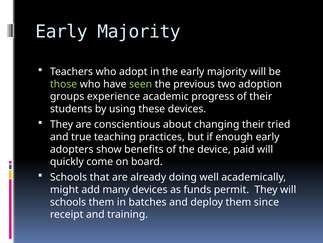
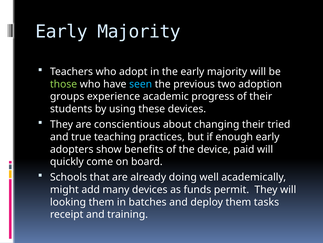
seen colour: light green -> light blue
schools at (68, 202): schools -> looking
since: since -> tasks
